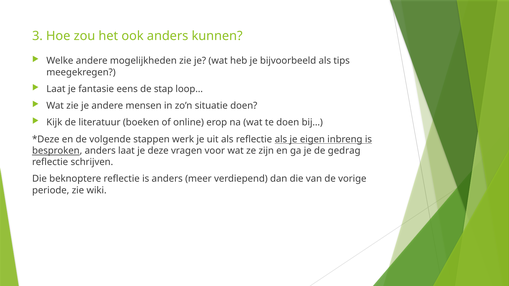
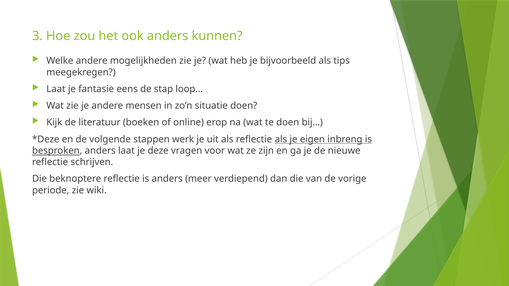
gedrag: gedrag -> nieuwe
